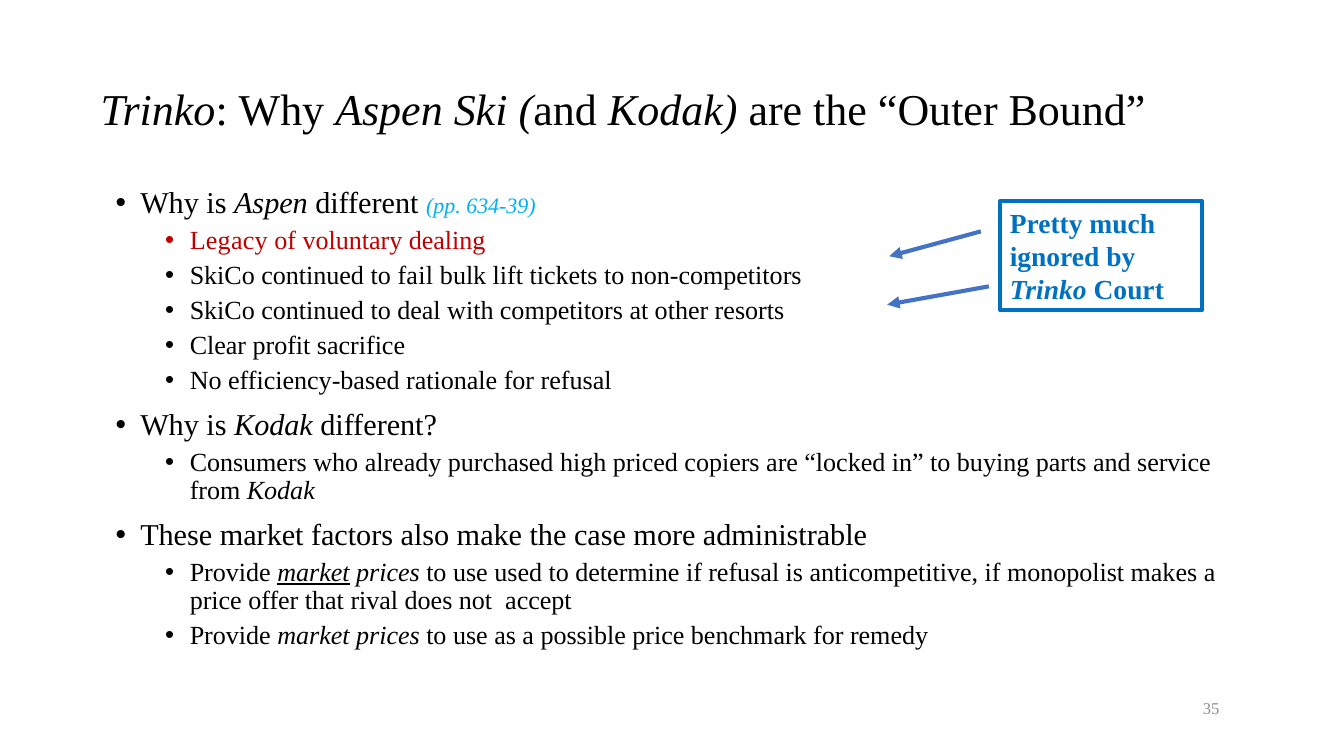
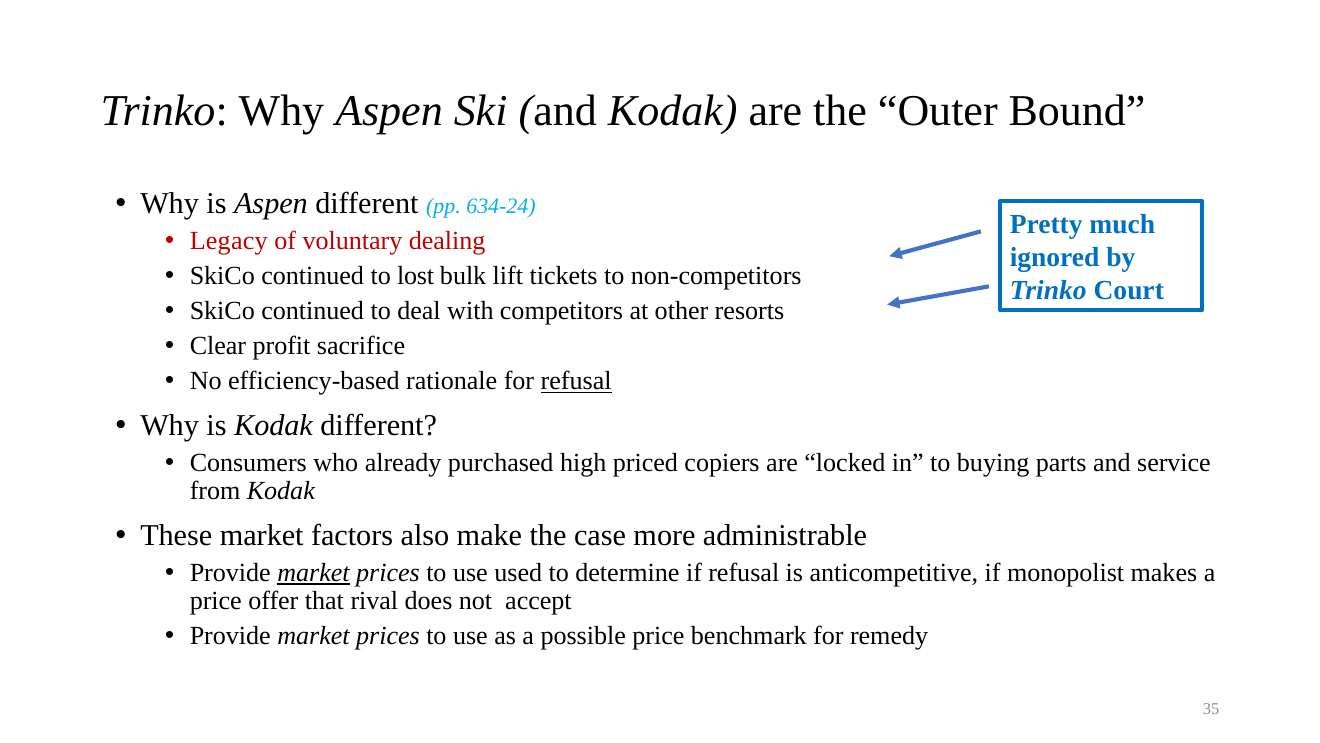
634-39: 634-39 -> 634-24
fail: fail -> lost
refusal at (576, 381) underline: none -> present
